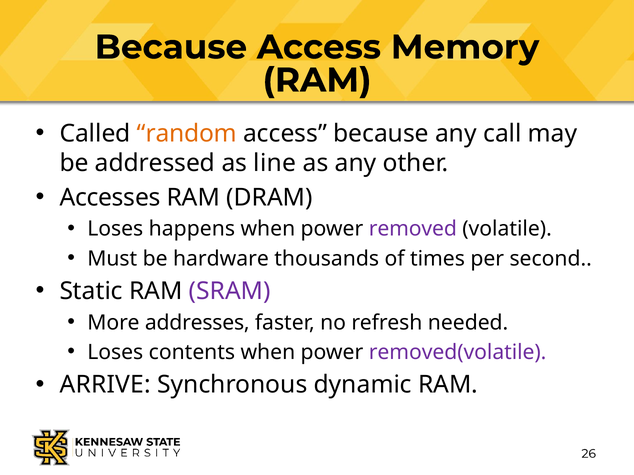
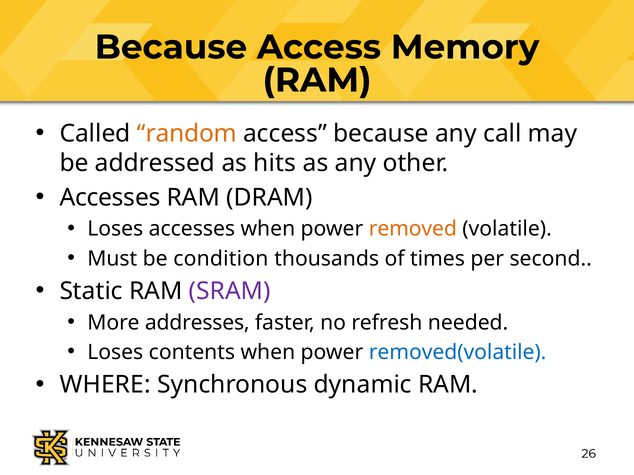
line: line -> hits
Loses happens: happens -> accesses
removed colour: purple -> orange
hardware: hardware -> condition
removed(volatile colour: purple -> blue
ARRIVE: ARRIVE -> WHERE
